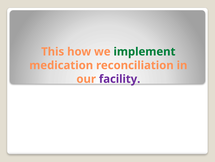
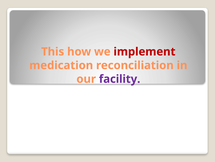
implement colour: green -> red
